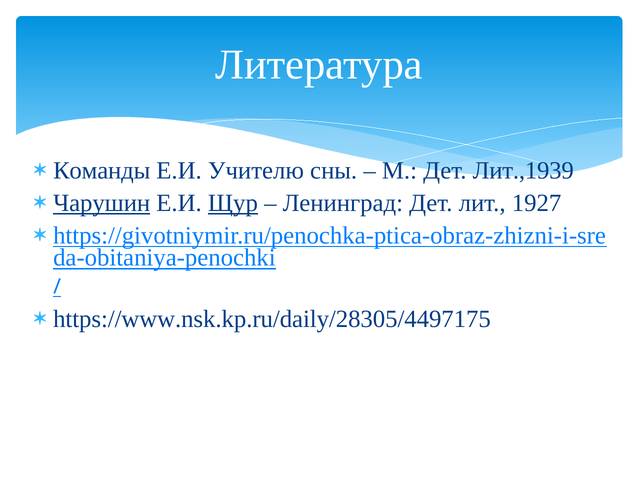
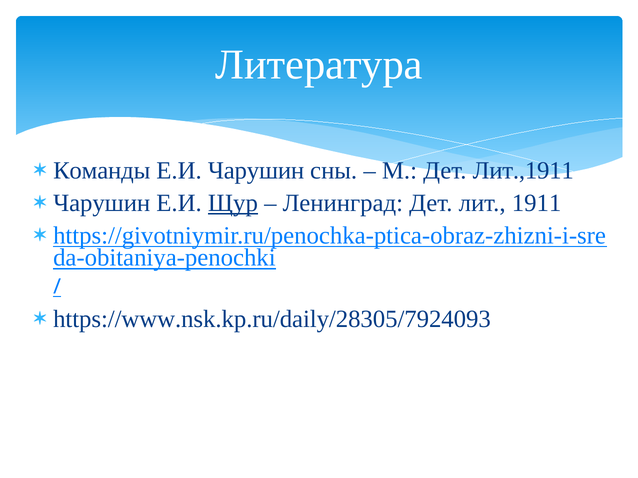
Е.И Учителю: Учителю -> Чарушин
Лит.,1939: Лит.,1939 -> Лит.,1911
Чарушин at (102, 203) underline: present -> none
1927: 1927 -> 1911
https://www.nsk.kp.ru/daily/28305/4497175: https://www.nsk.kp.ru/daily/28305/4497175 -> https://www.nsk.kp.ru/daily/28305/7924093
